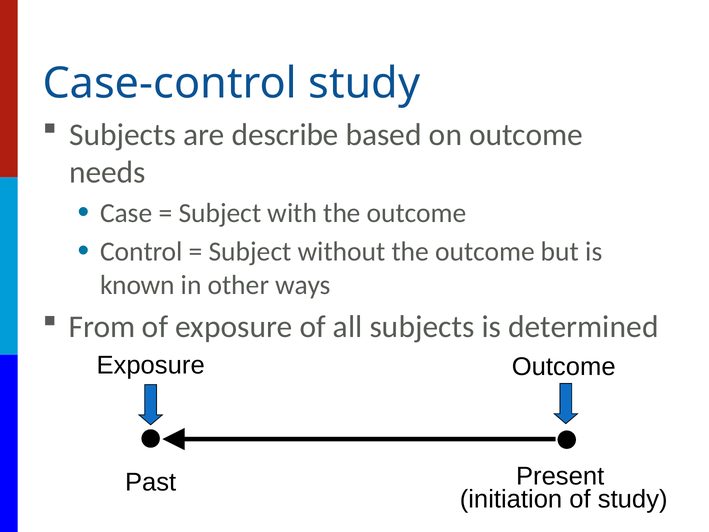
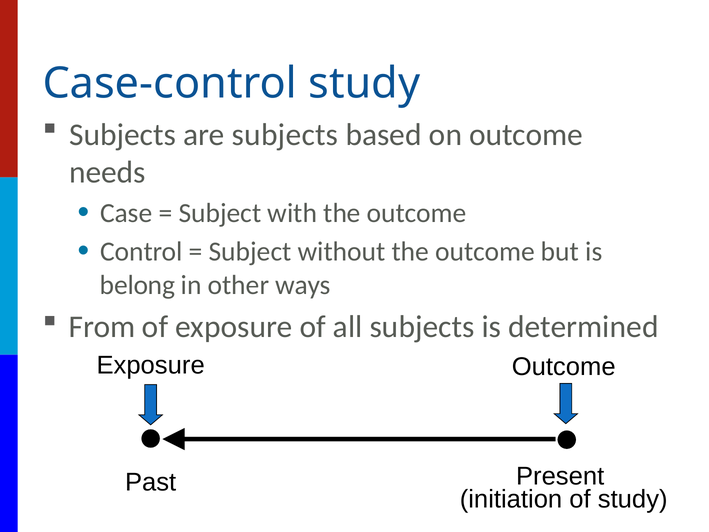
are describe: describe -> subjects
known: known -> belong
